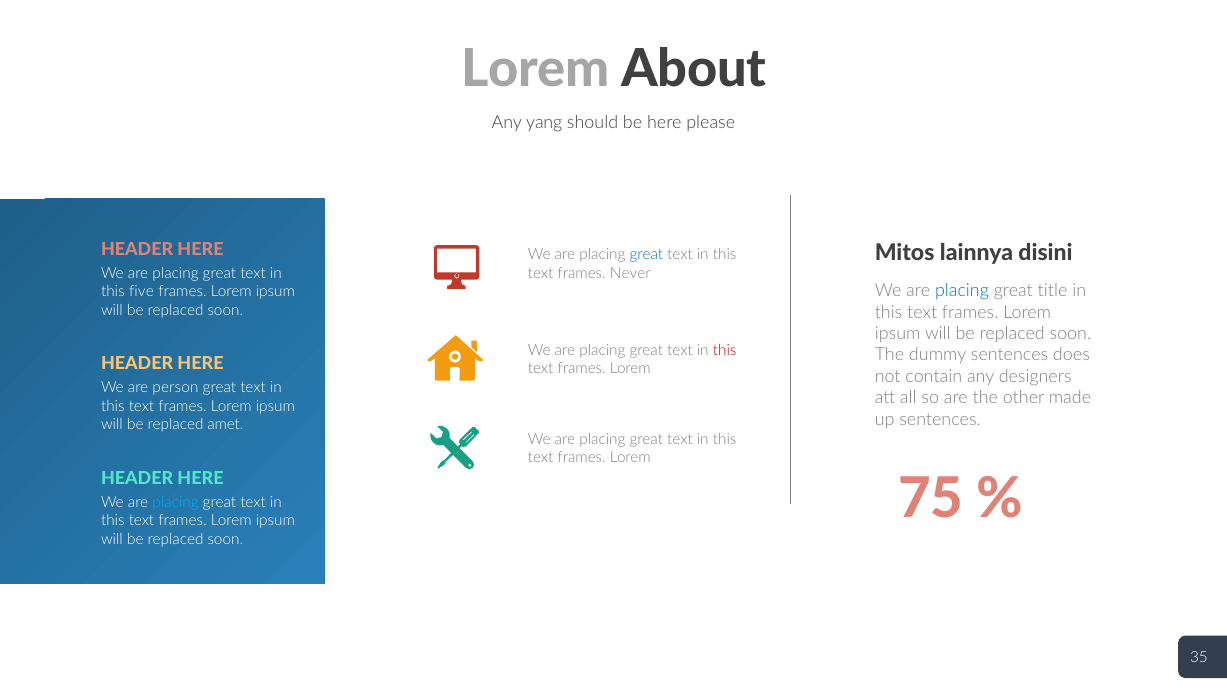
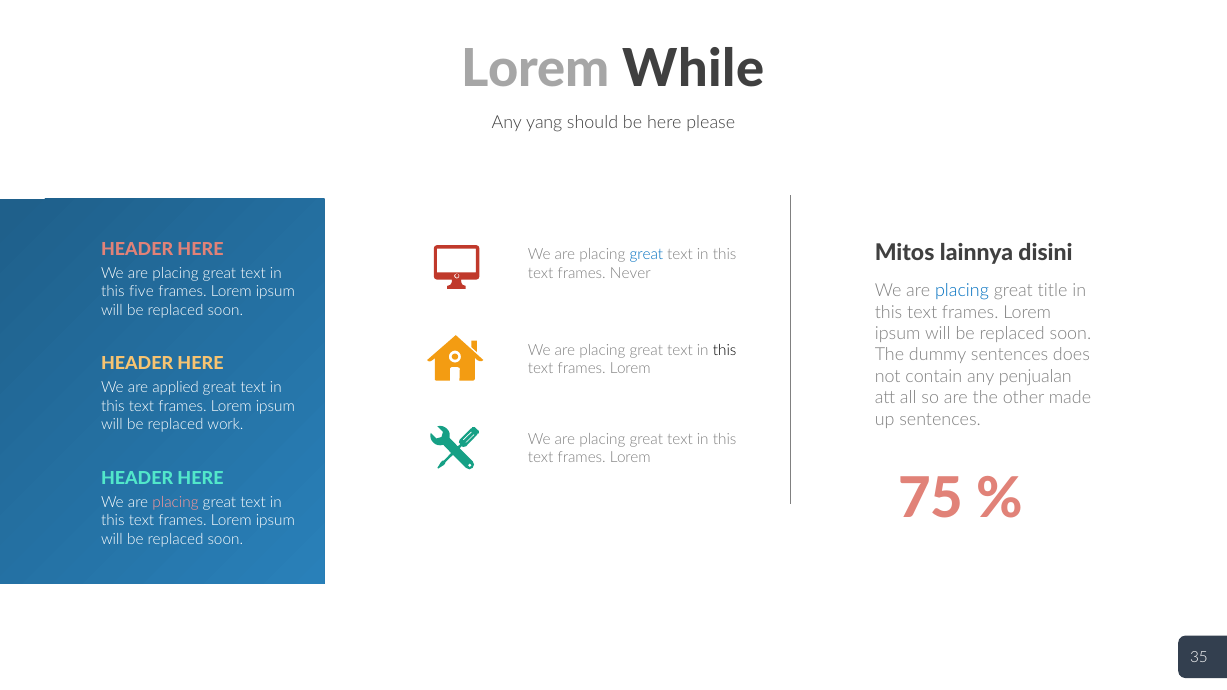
About: About -> While
this at (725, 350) colour: red -> black
designers: designers -> penjualan
person: person -> applied
amet: amet -> work
placing at (176, 502) colour: light blue -> pink
